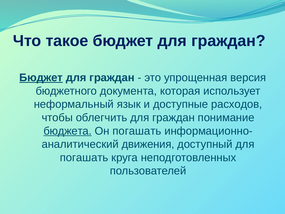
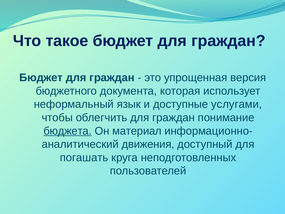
Бюджет at (41, 78) underline: present -> none
расходов: расходов -> услугами
Он погашать: погашать -> материал
